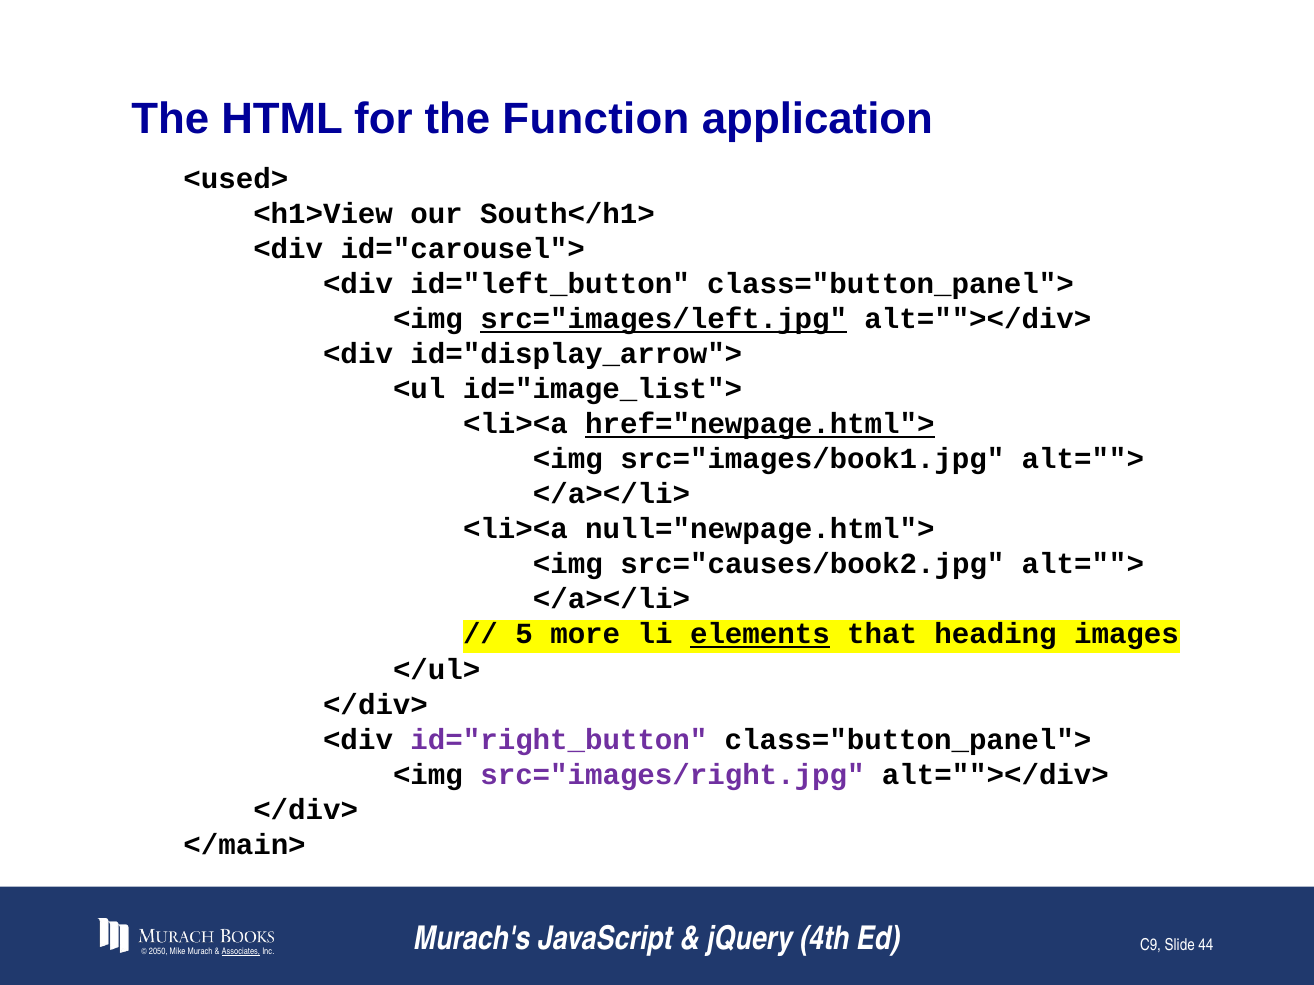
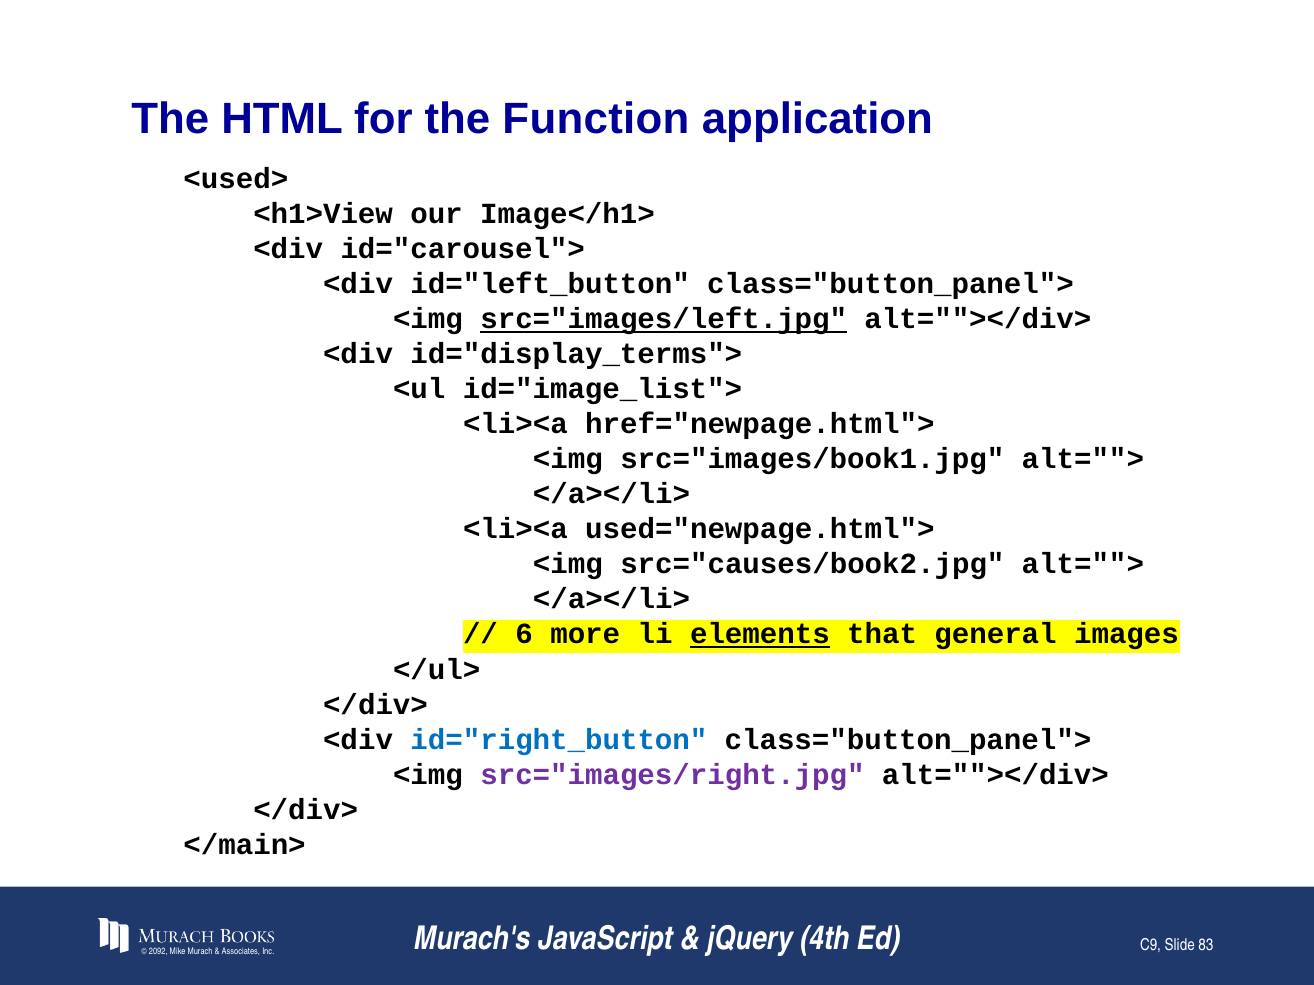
South</h1>: South</h1> -> Image</h1>
id="display_arrow">: id="display_arrow"> -> id="display_terms">
href="newpage.html"> underline: present -> none
null="newpage.html">: null="newpage.html"> -> used="newpage.html">
5: 5 -> 6
heading: heading -> general
id="right_button colour: purple -> blue
2050: 2050 -> 2092
Associates underline: present -> none
44: 44 -> 83
